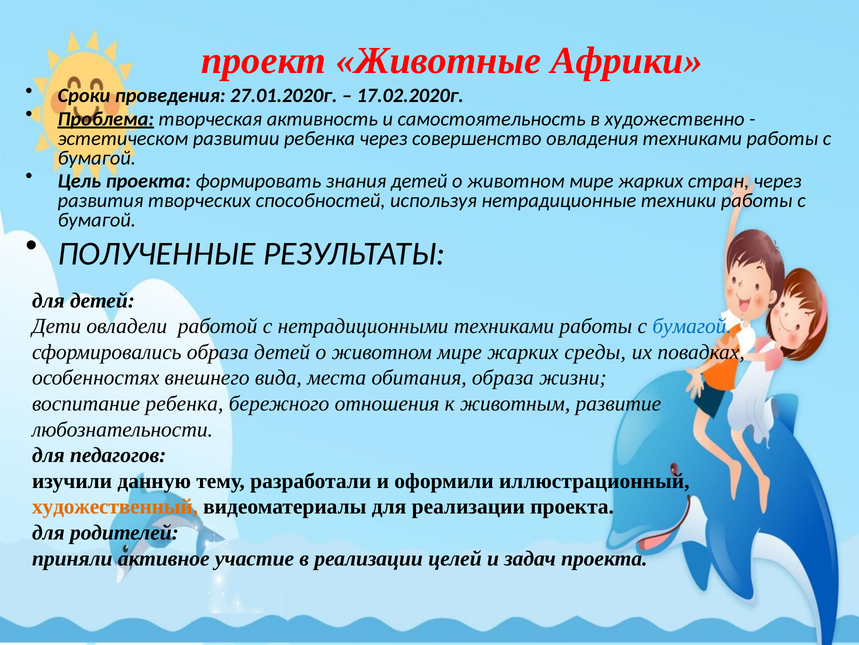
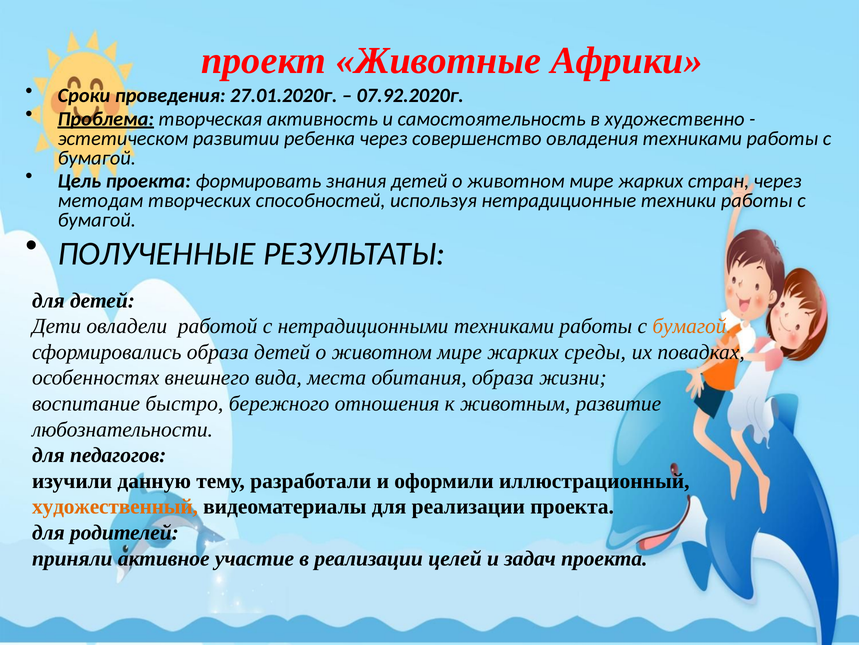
17.02.2020г: 17.02.2020г -> 07.92.2020г
развития: развития -> методам
бумагой at (692, 326) colour: blue -> orange
воспитание ребенка: ребенка -> быстро
